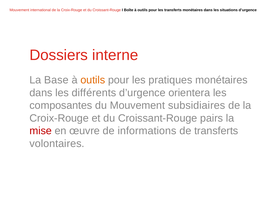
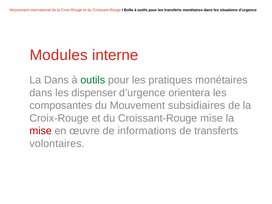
Dossiers: Dossiers -> Modules
La Base: Base -> Dans
outils at (93, 80) colour: orange -> green
différents: différents -> dispenser
Croissant-Rouge pairs: pairs -> mise
